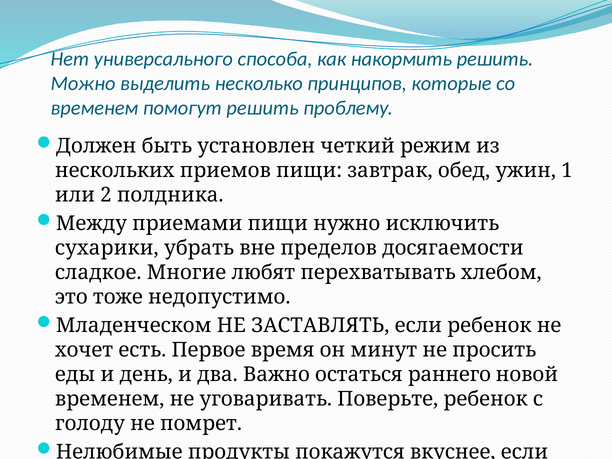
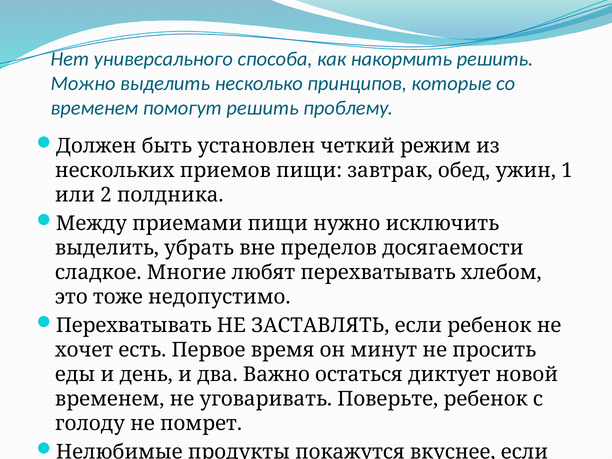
сухарики at (107, 248): сухарики -> выделить
Младенческом at (134, 326): Младенческом -> Перехватывать
раннего: раннего -> диктует
